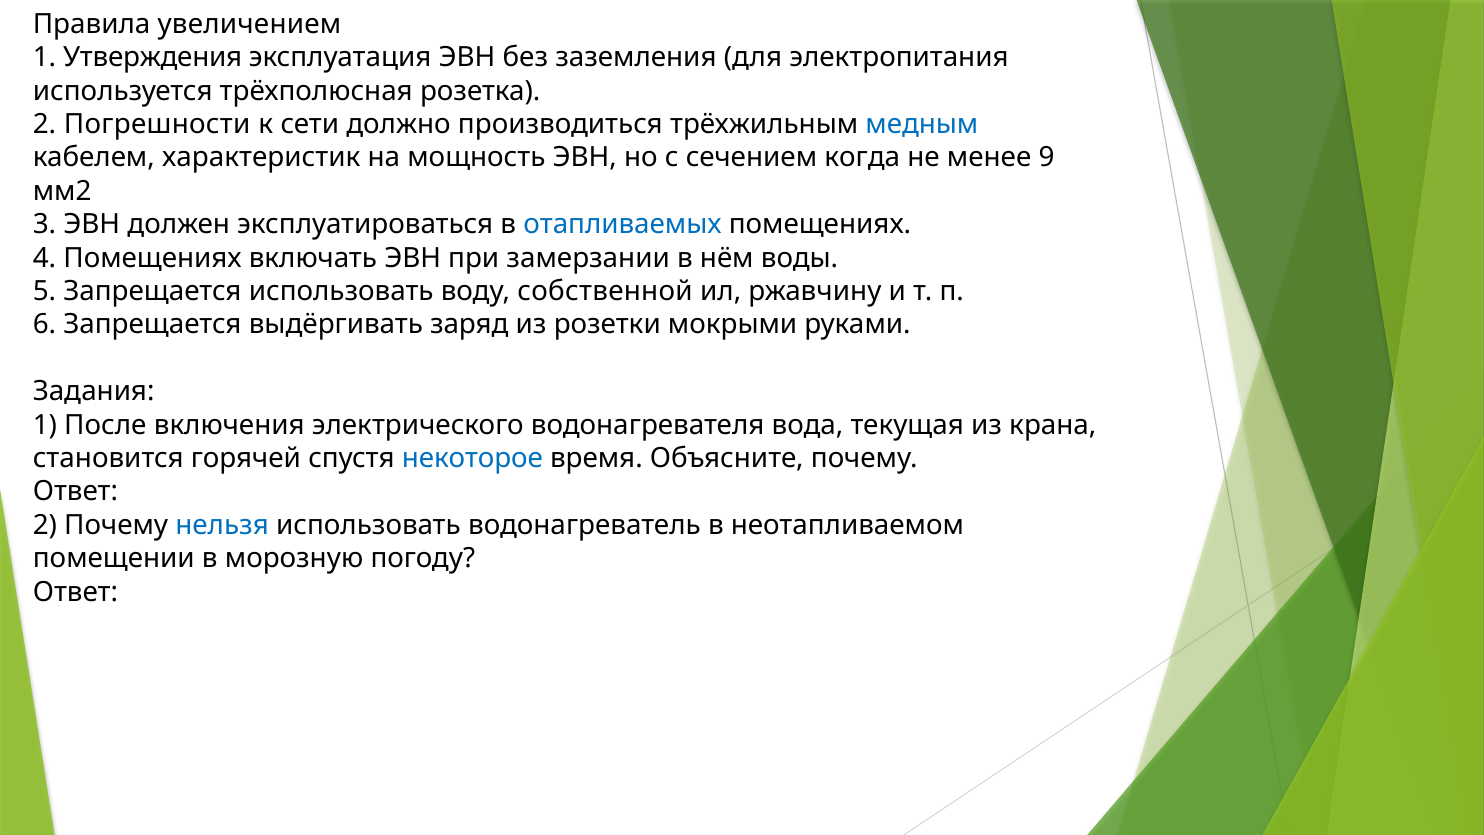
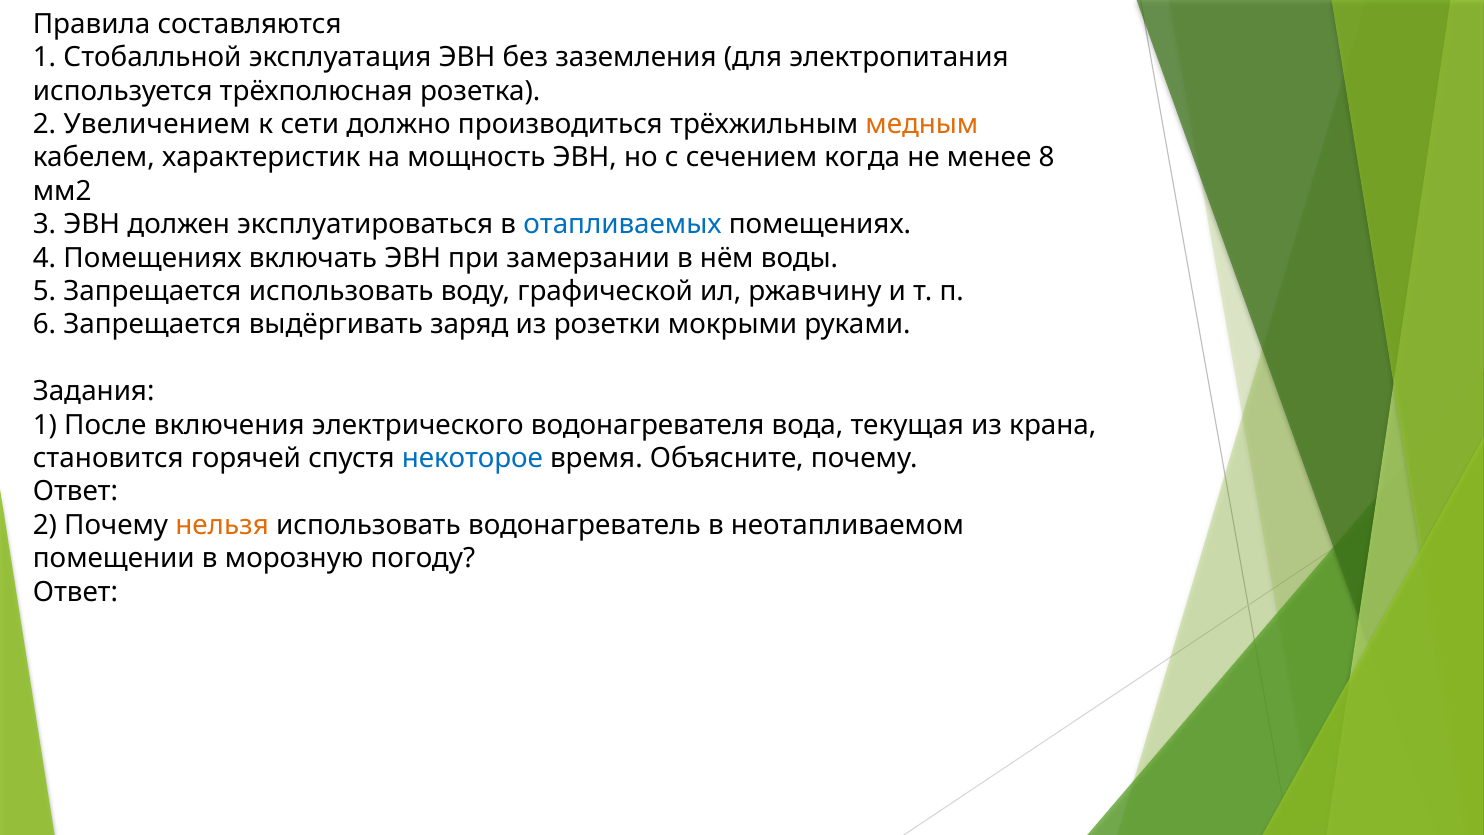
увеличением: увеличением -> составляются
Утверждения: Утверждения -> Стобалльной
Погрешности: Погрешности -> Увеличением
медным colour: blue -> orange
9: 9 -> 8
собственной: собственной -> графической
нельзя colour: blue -> orange
